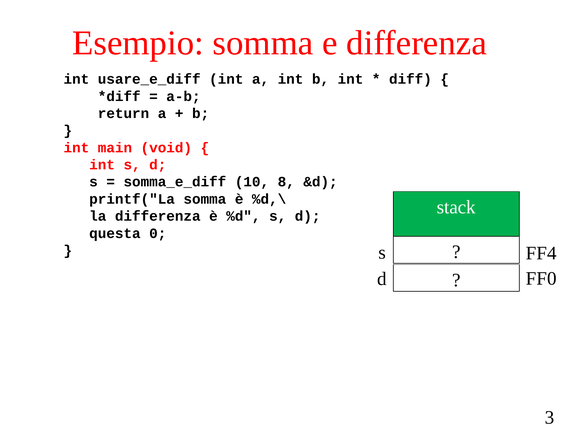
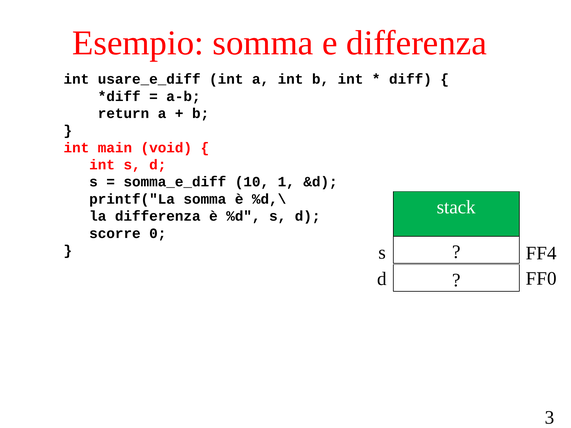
8: 8 -> 1
questa: questa -> scorre
